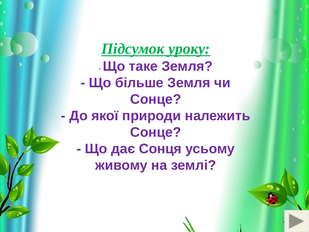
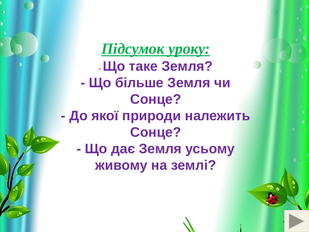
дає Сонця: Сонця -> Земля
